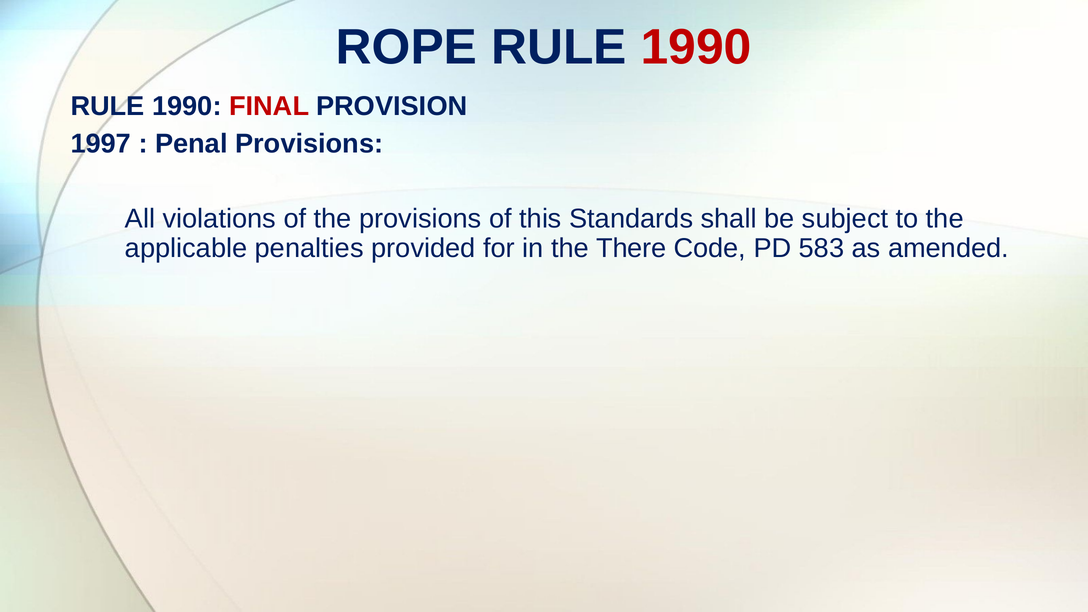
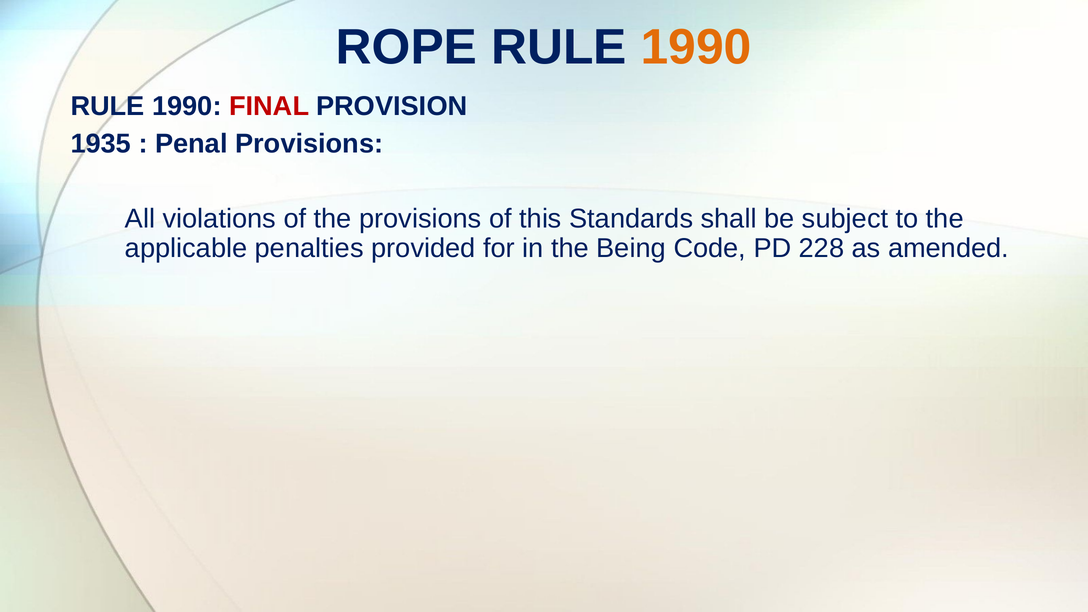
1990 at (696, 47) colour: red -> orange
1997: 1997 -> 1935
There: There -> Being
583: 583 -> 228
